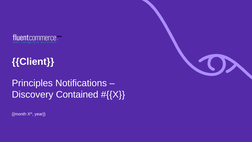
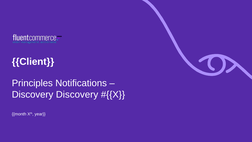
Discovery Contained: Contained -> Discovery
